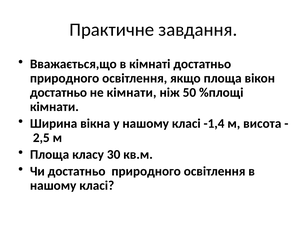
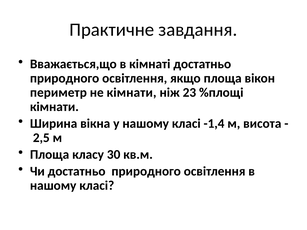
достатньо at (58, 93): достатньо -> периметр
50: 50 -> 23
